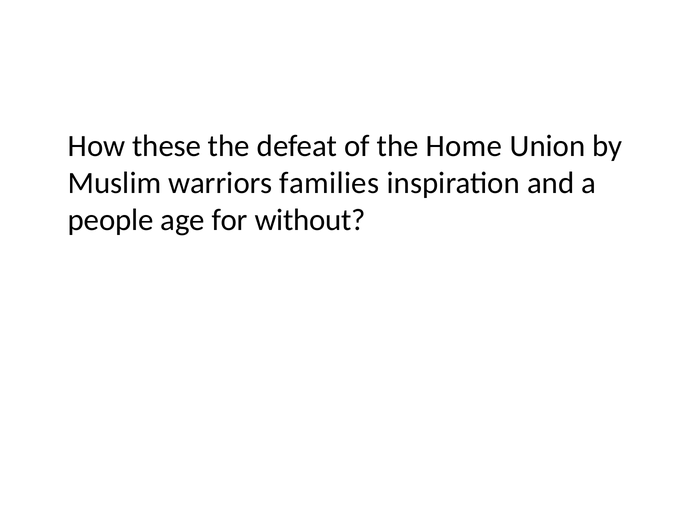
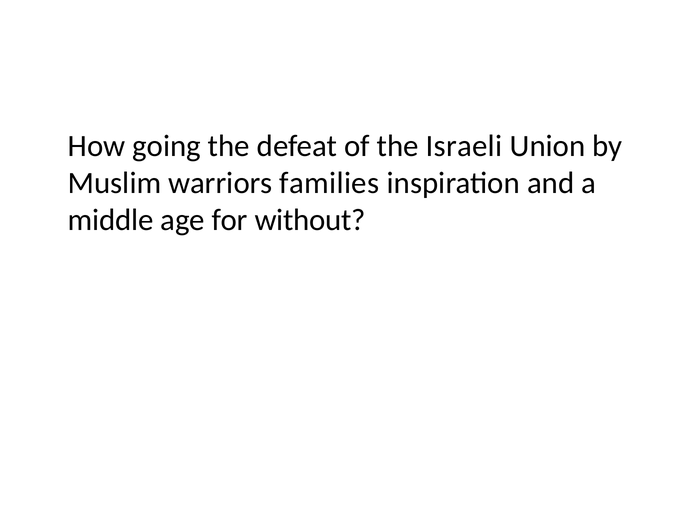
these: these -> going
Home: Home -> Israeli
people: people -> middle
